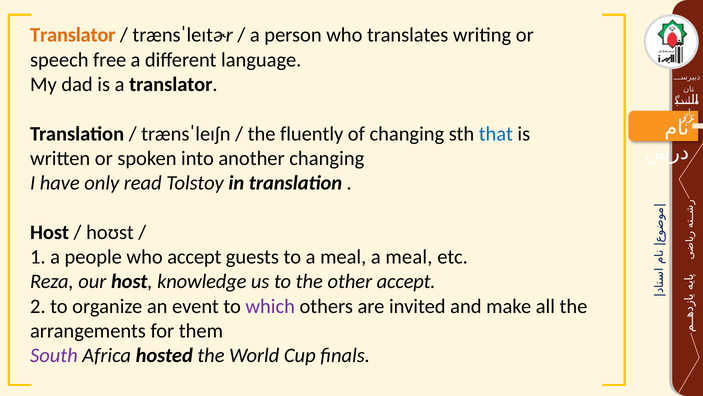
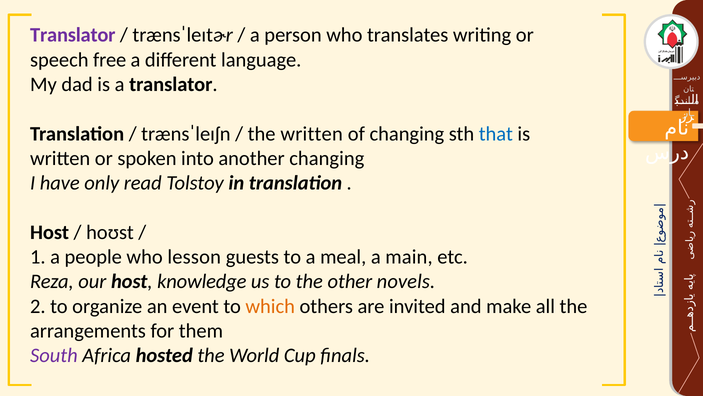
Translator at (73, 35) colour: orange -> purple
the fluently: fluently -> written
who accept: accept -> lesson
meal a meal: meal -> main
other accept: accept -> novels
which colour: purple -> orange
